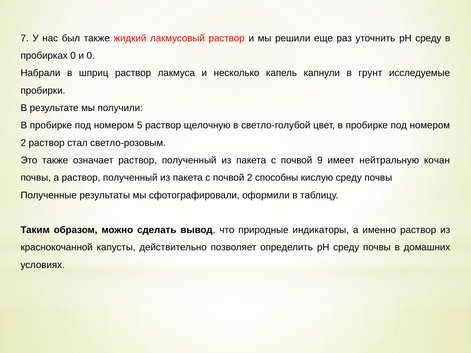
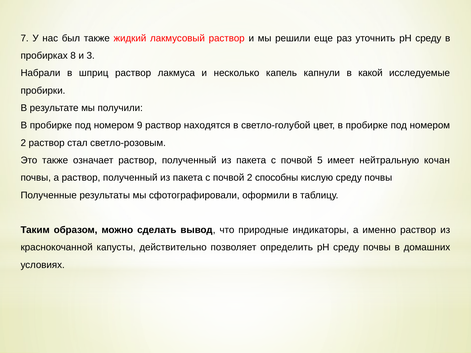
пробирках 0: 0 -> 8
и 0: 0 -> 3
грунт: грунт -> какой
5: 5 -> 9
щелочную: щелочную -> находятся
9: 9 -> 5
